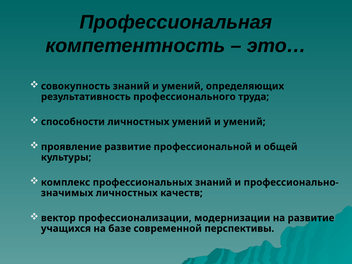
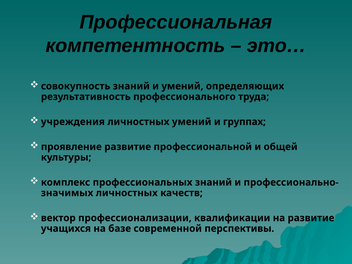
способности: способности -> учреждения
умений at (244, 122): умений -> группах
модернизации: модернизации -> квалификации
